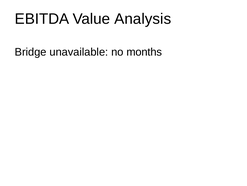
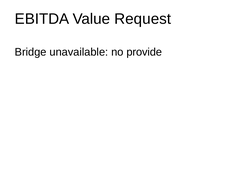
Analysis: Analysis -> Request
months: months -> provide
